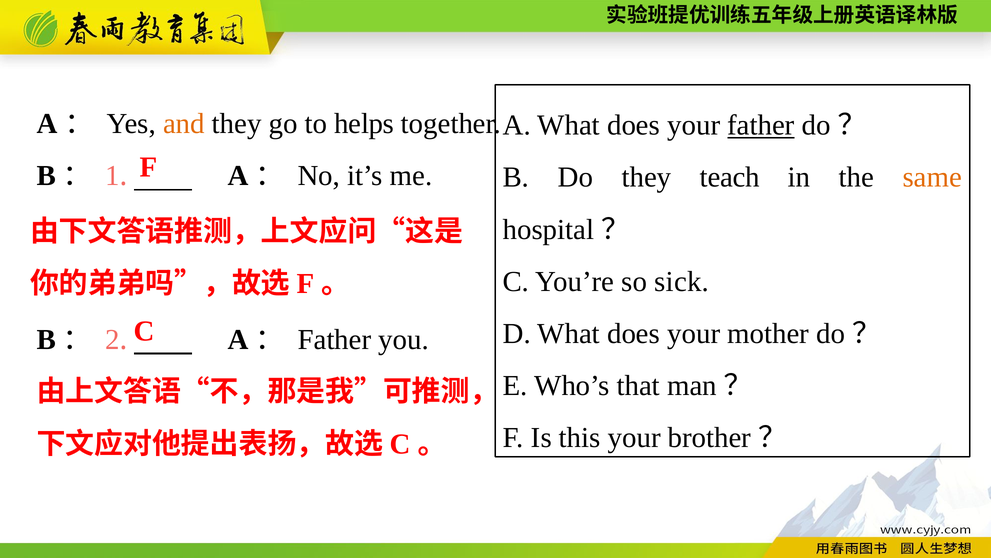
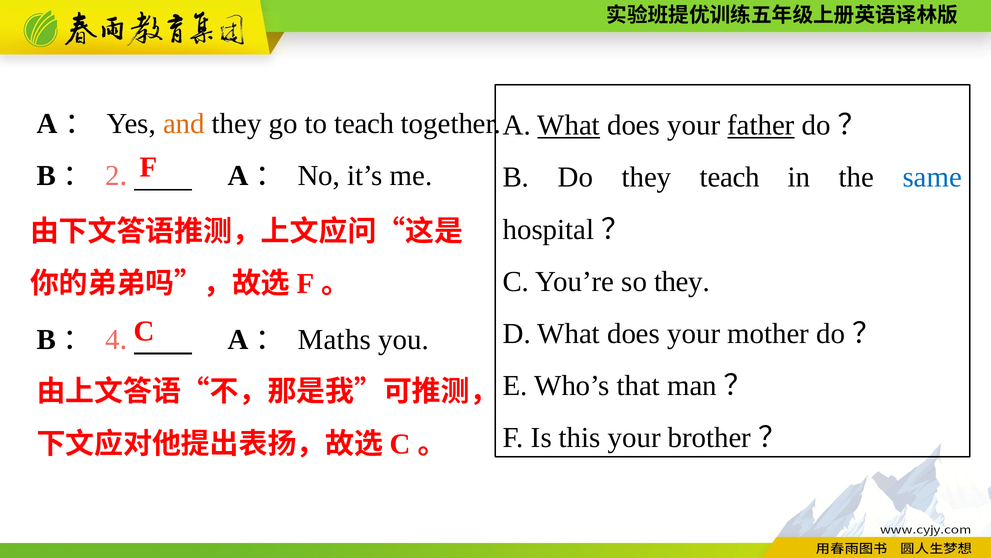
to helps: helps -> teach
What at (569, 125) underline: none -> present
1: 1 -> 2
same colour: orange -> blue
so sick: sick -> they
2: 2 -> 4
Father at (334, 339): Father -> Maths
